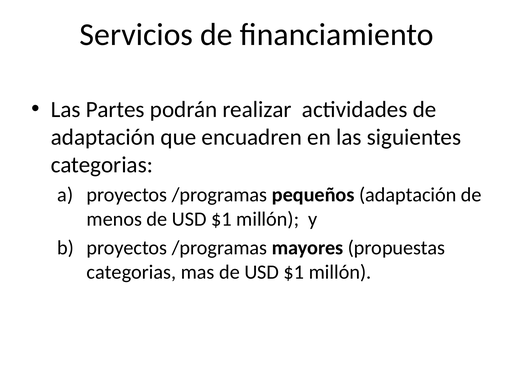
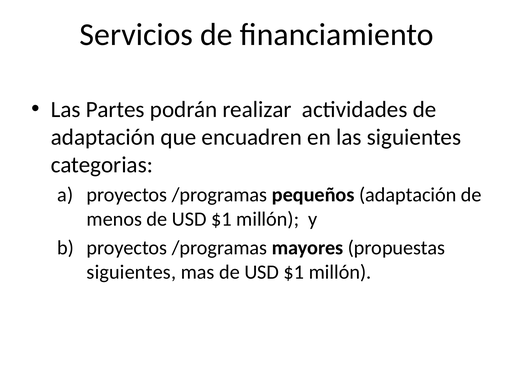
categorias at (131, 272): categorias -> siguientes
